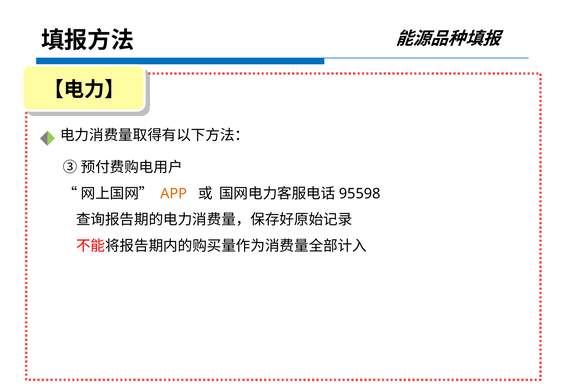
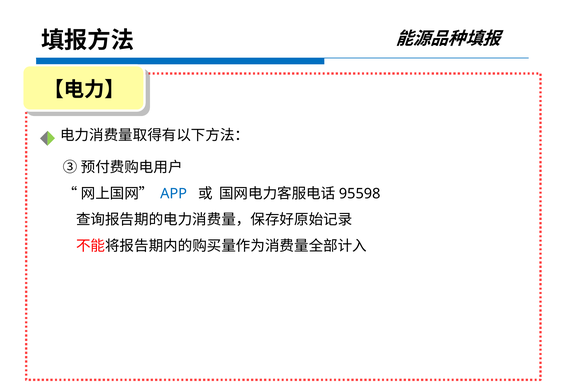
APP colour: orange -> blue
